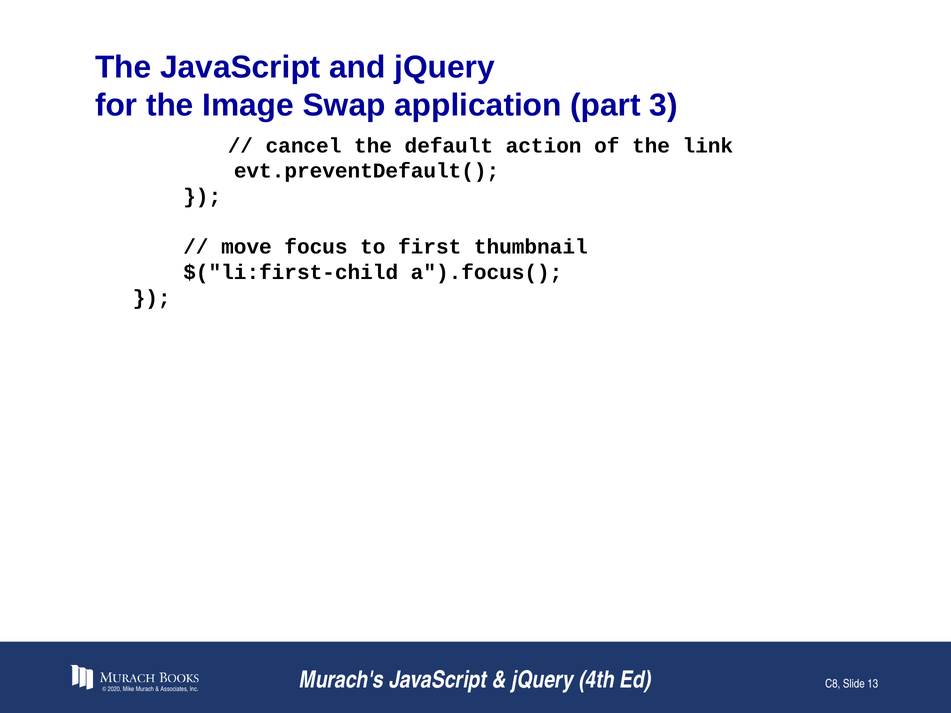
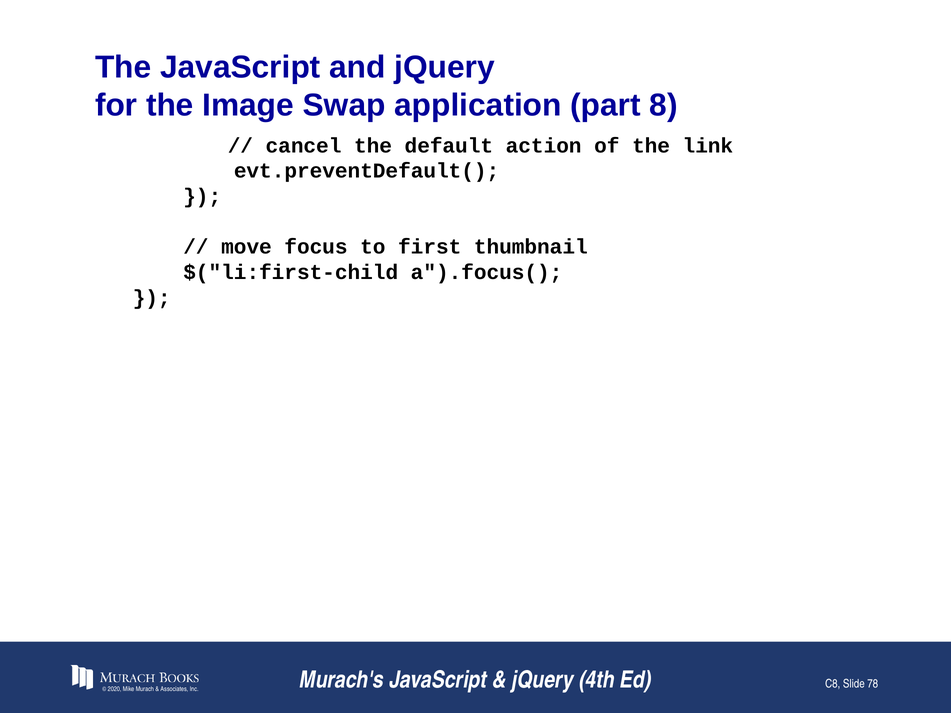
3: 3 -> 8
13: 13 -> 78
